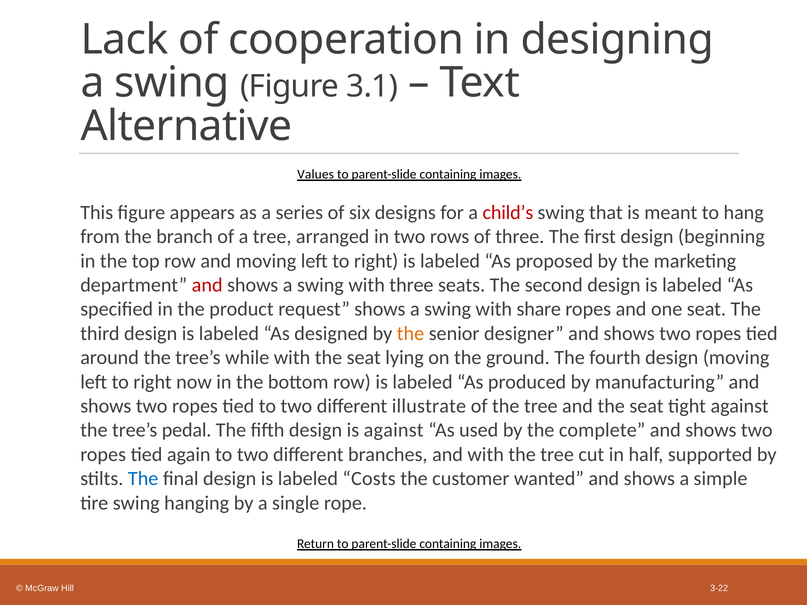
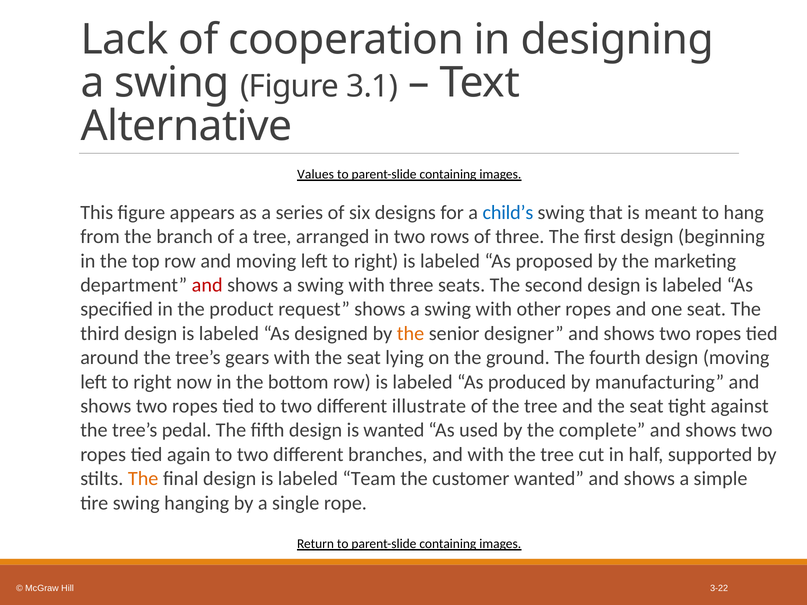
child’s colour: red -> blue
share: share -> other
while: while -> gears
is against: against -> wanted
The at (143, 479) colour: blue -> orange
Costs: Costs -> Team
